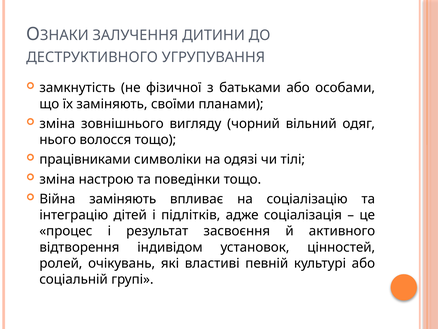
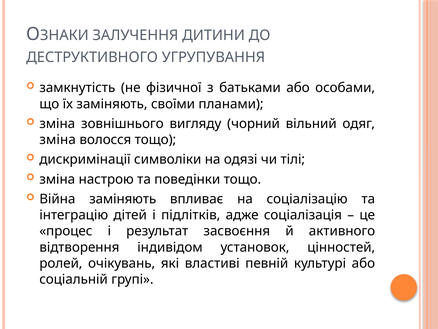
нього at (58, 140): нього -> зміна
працівниками: працівниками -> дискримінації
